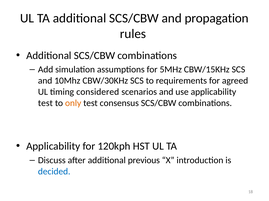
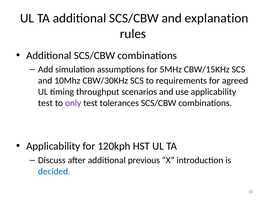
propagation: propagation -> explanation
considered: considered -> throughput
only colour: orange -> purple
consensus: consensus -> tolerances
